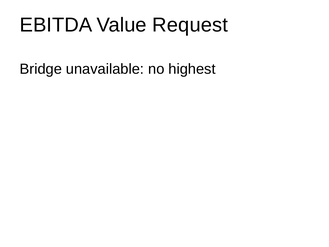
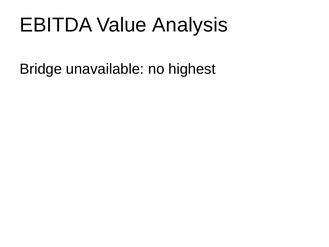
Request: Request -> Analysis
